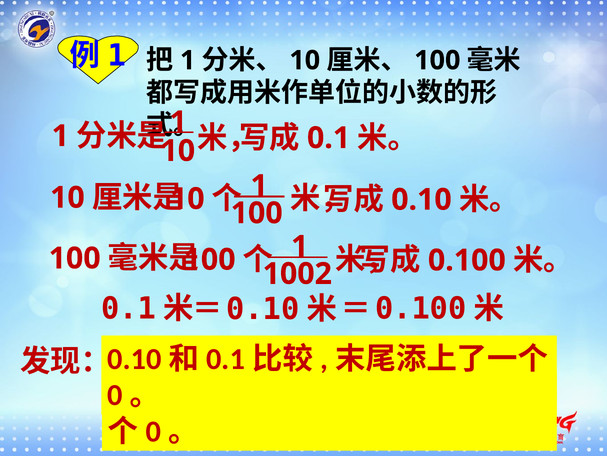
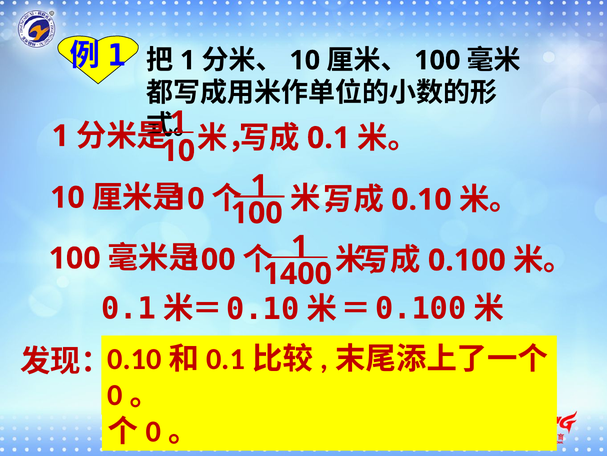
1002: 1002 -> 1400
